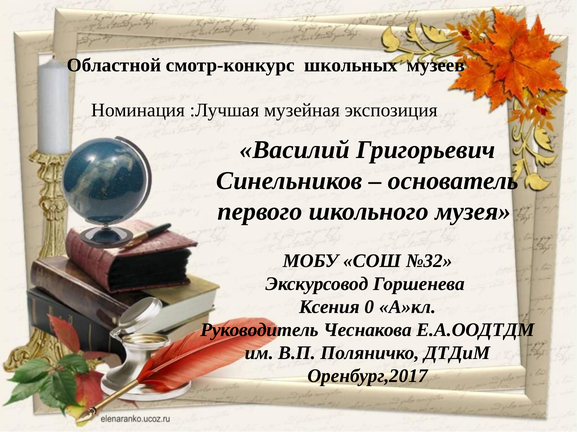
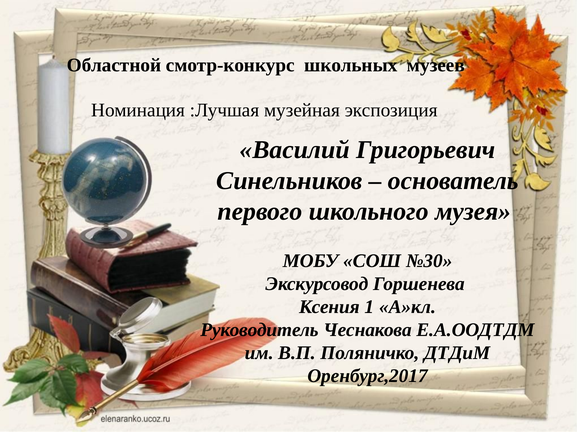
№32: №32 -> №30
0: 0 -> 1
